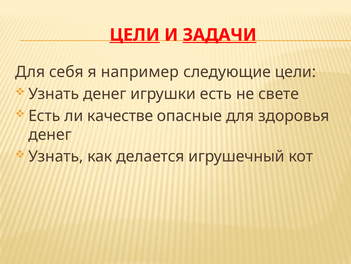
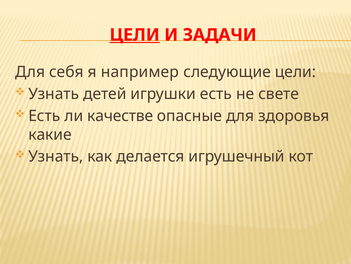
ЗАДАЧИ underline: present -> none
Узнать денег: денег -> детей
денег at (50, 134): денег -> какие
